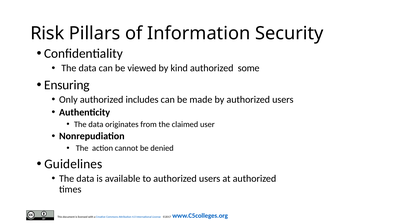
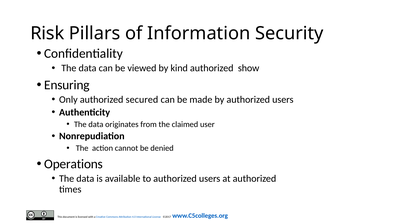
some: some -> show
includes: includes -> secured
Guidelines: Guidelines -> Operations
